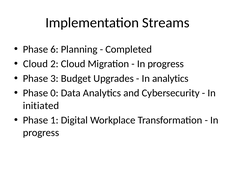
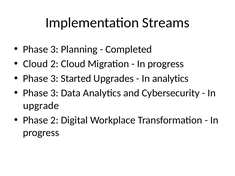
6 at (54, 49): 6 -> 3
Budget: Budget -> Started
0 at (54, 93): 0 -> 3
initiated: initiated -> upgrade
Phase 1: 1 -> 2
